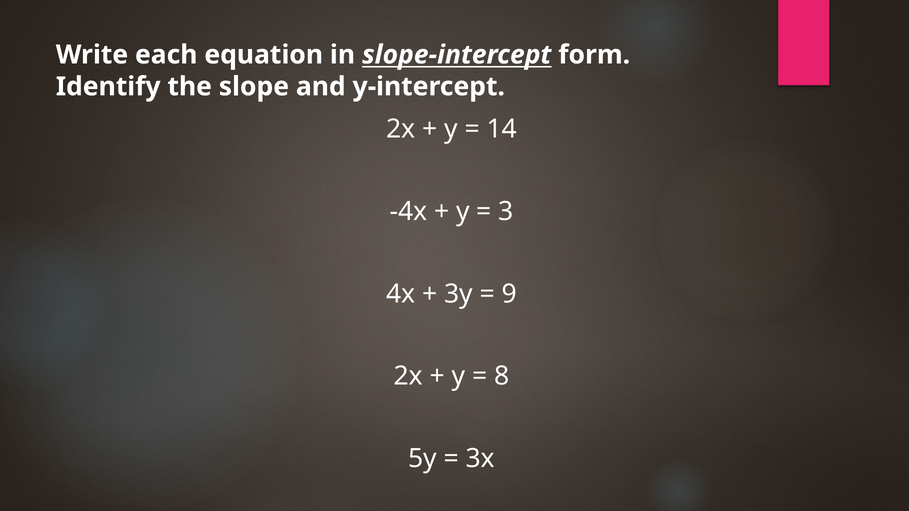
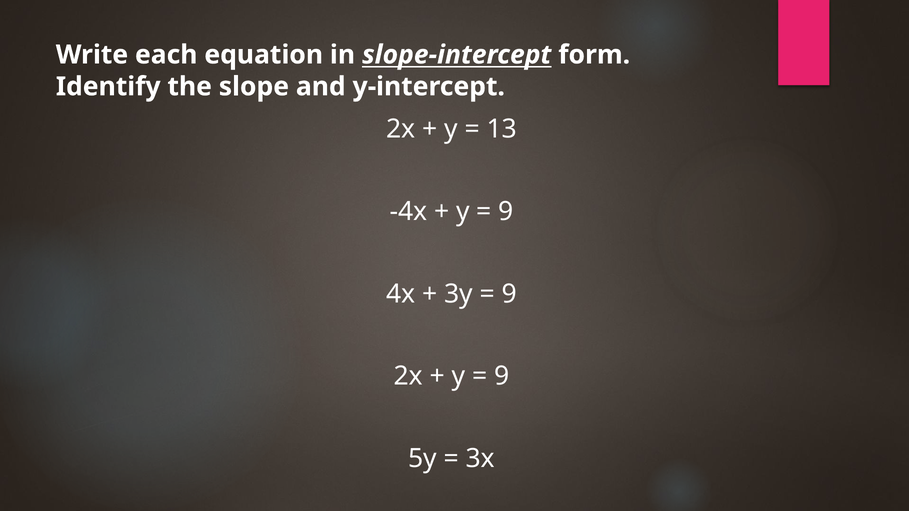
14: 14 -> 13
3 at (506, 212): 3 -> 9
8 at (502, 376): 8 -> 9
